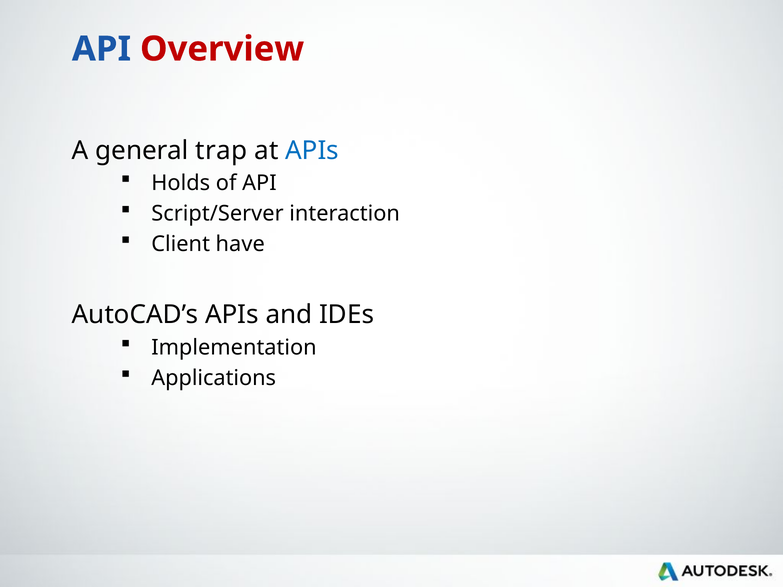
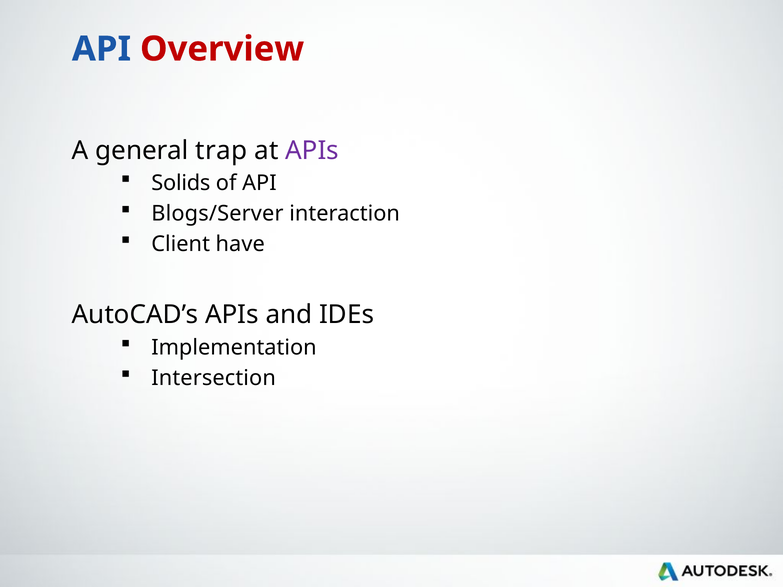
APIs at (312, 151) colour: blue -> purple
Holds: Holds -> Solids
Script/Server: Script/Server -> Blogs/Server
Applications: Applications -> Intersection
